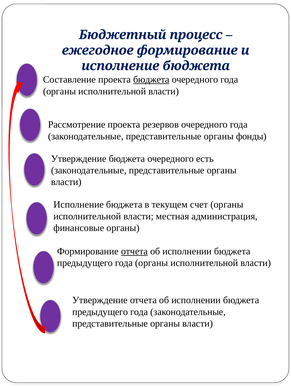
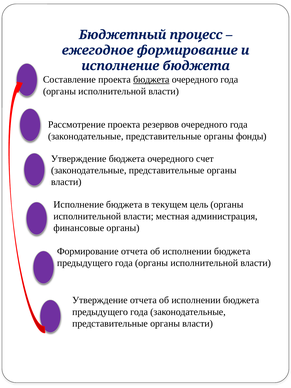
есть: есть -> счет
счет: счет -> цель
отчета at (134, 251) underline: present -> none
